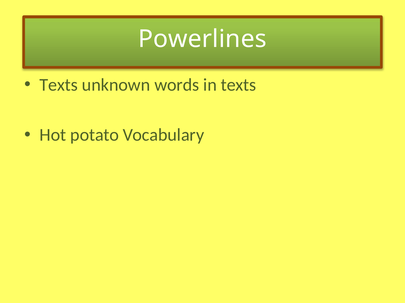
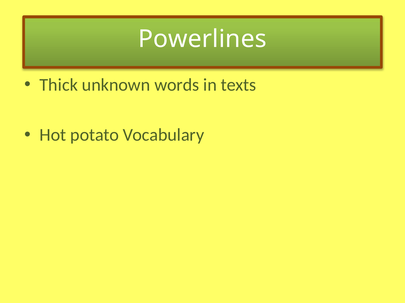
Texts at (59, 85): Texts -> Thick
